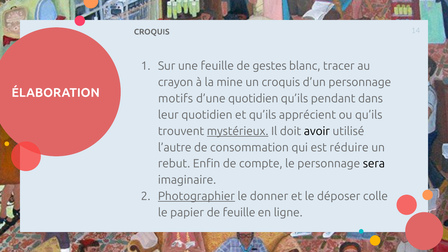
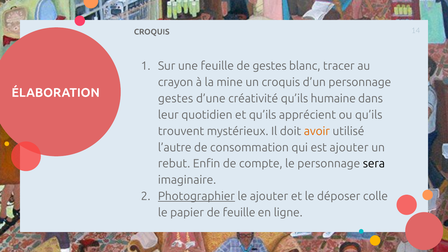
motifs at (176, 99): motifs -> gestes
d’une quotidien: quotidien -> créativité
pendant: pendant -> humaine
mystérieux underline: present -> none
avoir colour: black -> orange
est réduire: réduire -> ajouter
le donner: donner -> ajouter
